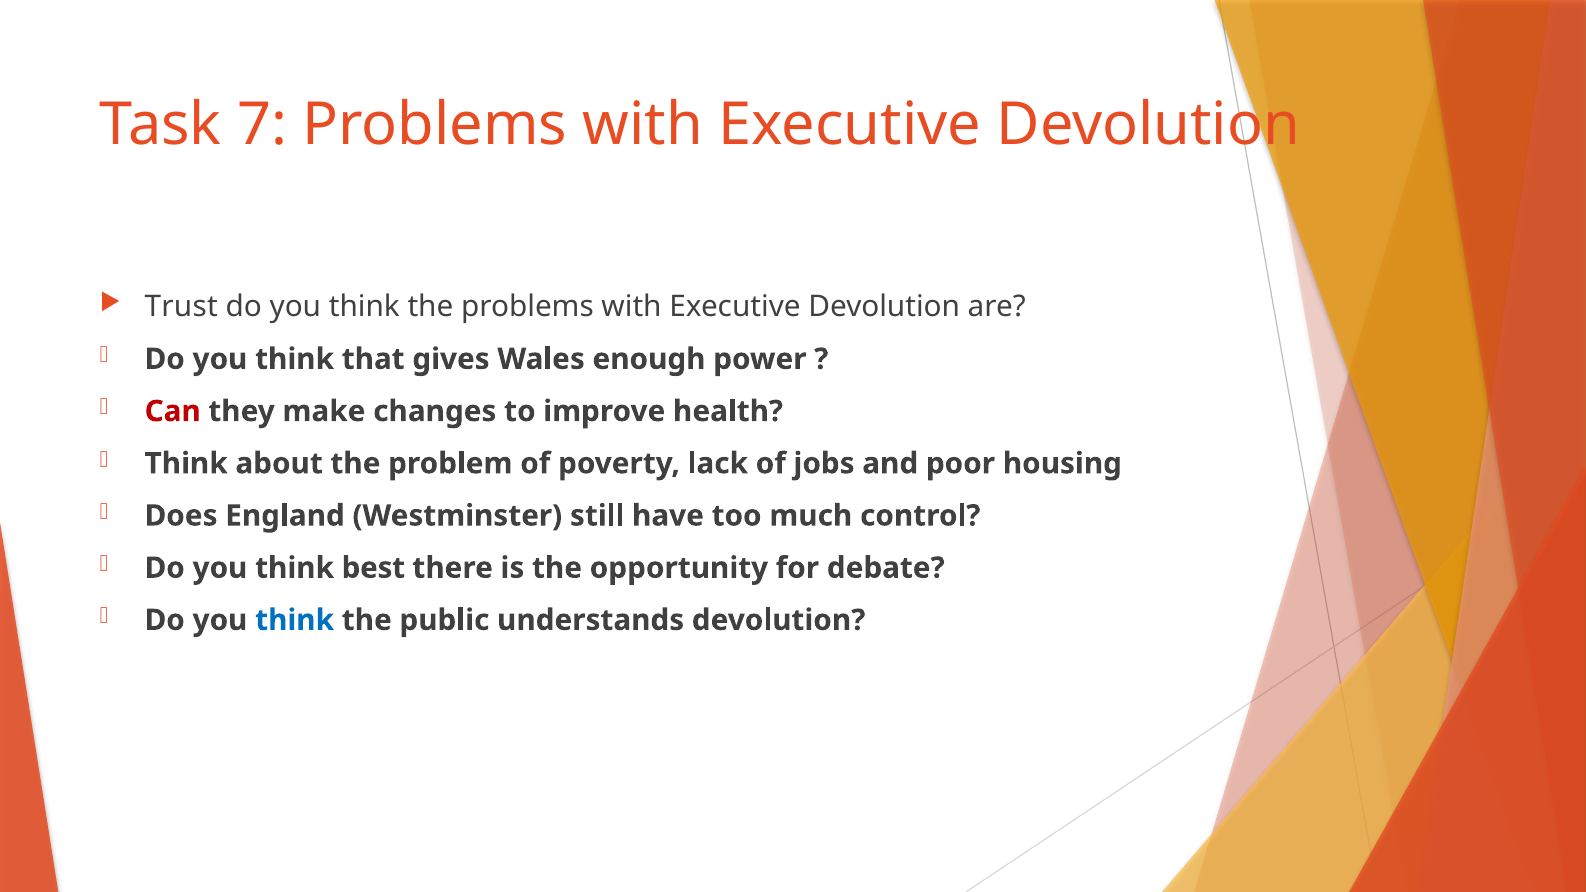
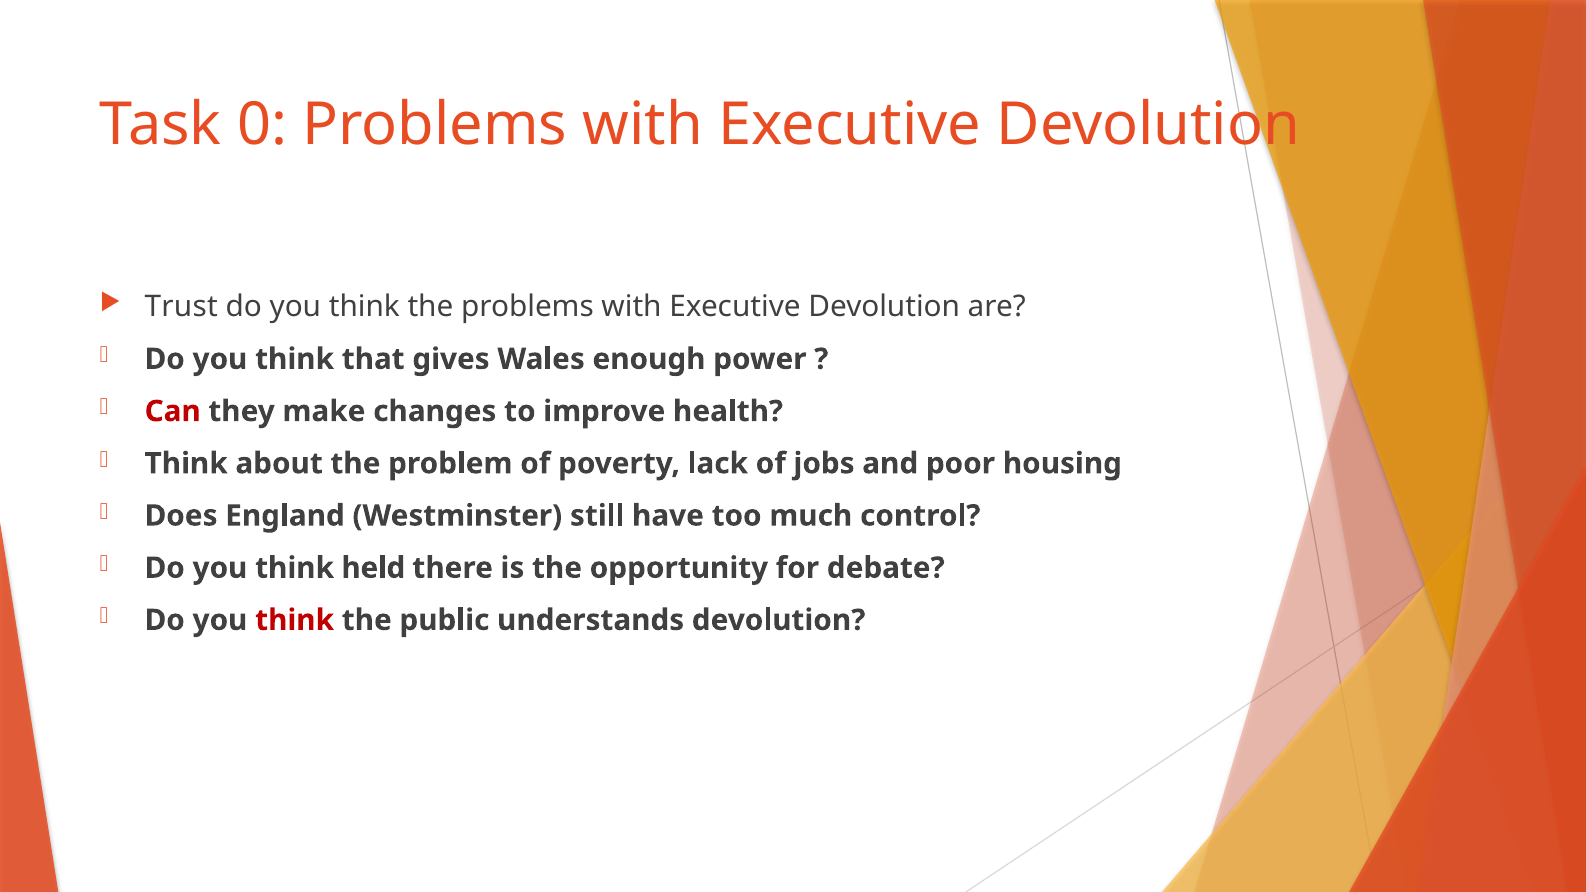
7: 7 -> 0
best: best -> held
think at (295, 620) colour: blue -> red
